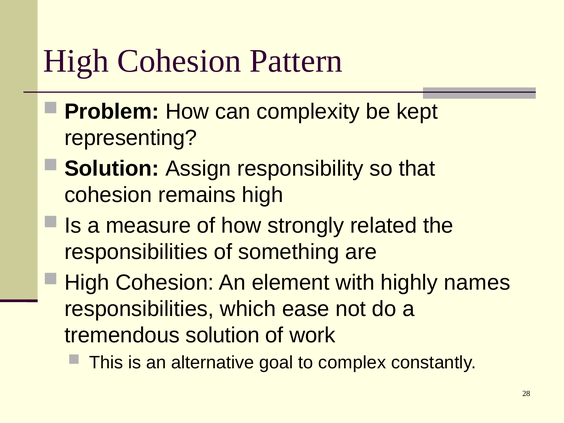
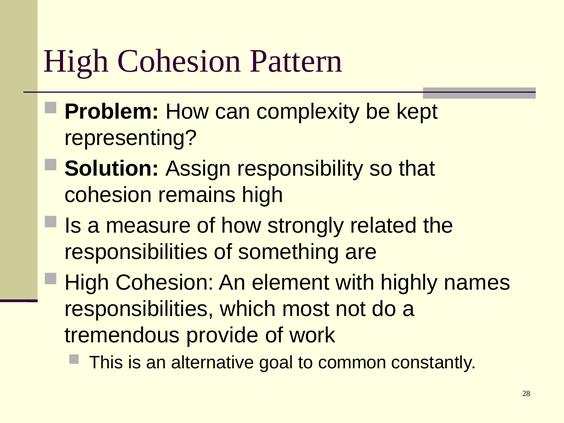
ease: ease -> most
tremendous solution: solution -> provide
complex: complex -> common
